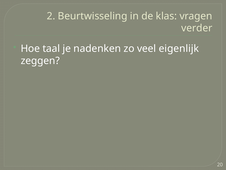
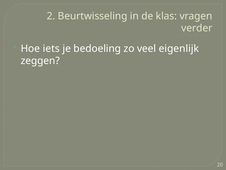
taal: taal -> iets
nadenken: nadenken -> bedoeling
